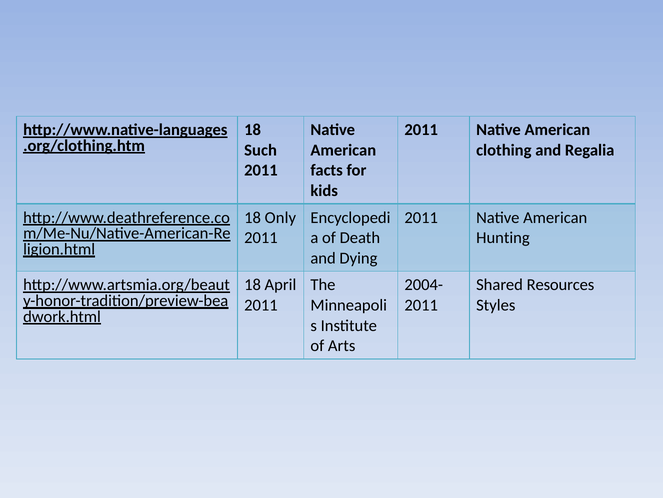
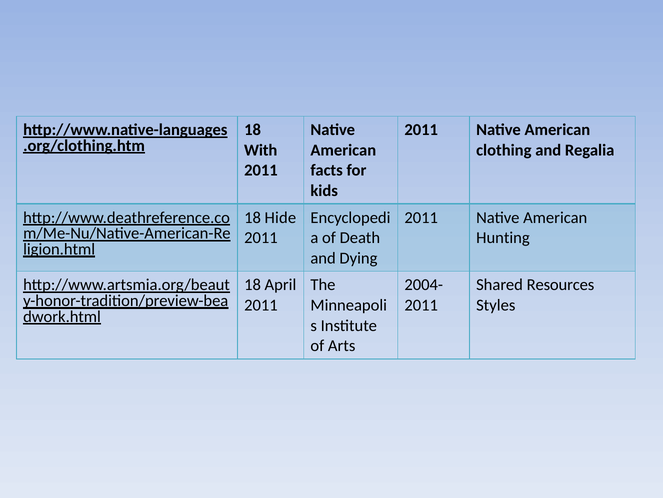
Such: Such -> With
Only: Only -> Hide
